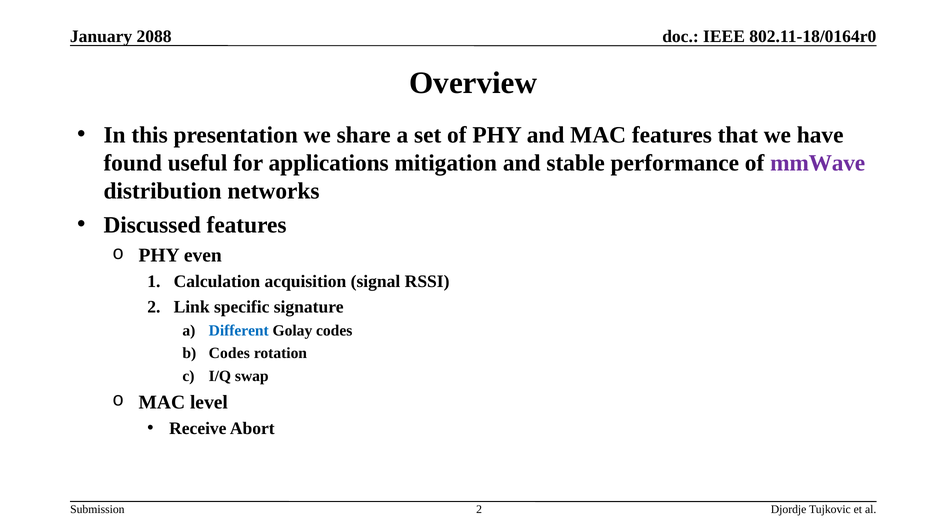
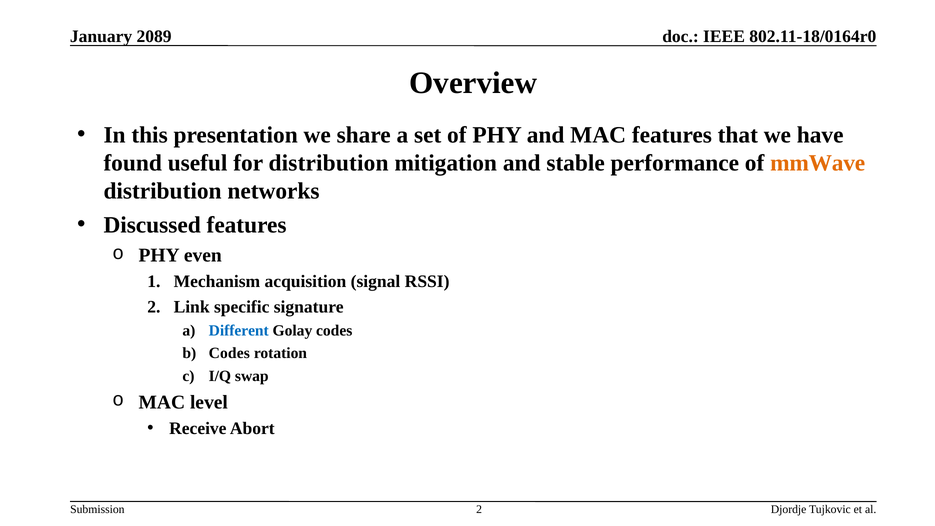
2088: 2088 -> 2089
for applications: applications -> distribution
mmWave colour: purple -> orange
Calculation: Calculation -> Mechanism
